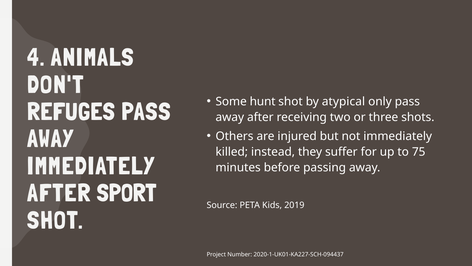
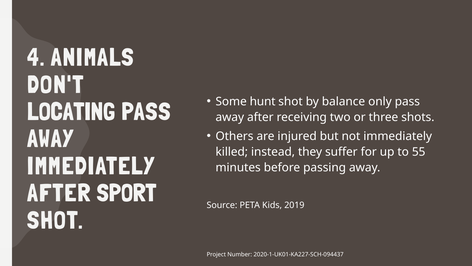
atypical: atypical -> balance
REFUGES: REFUGES -> LOCATING
75: 75 -> 55
